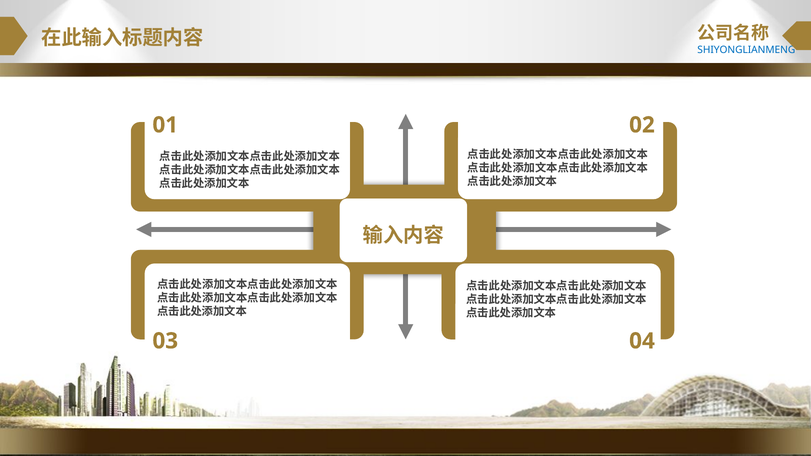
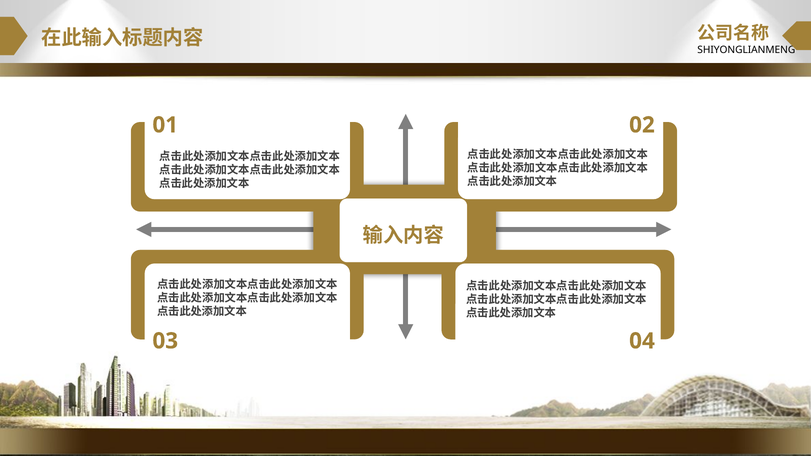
SHIYONGLIANMENG colour: blue -> black
